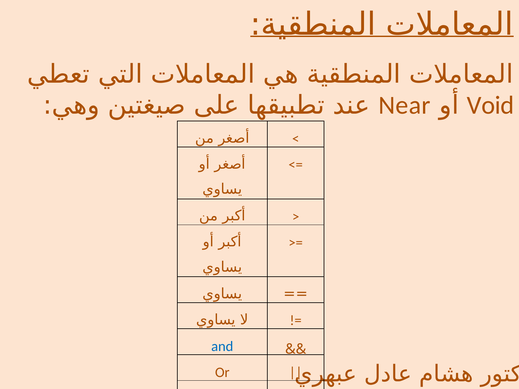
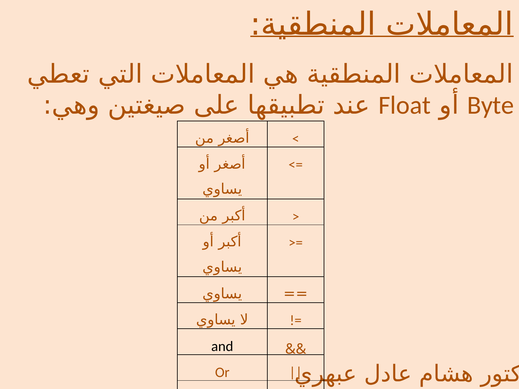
Near: Near -> Float
Void: Void -> Byte
and colour: blue -> black
